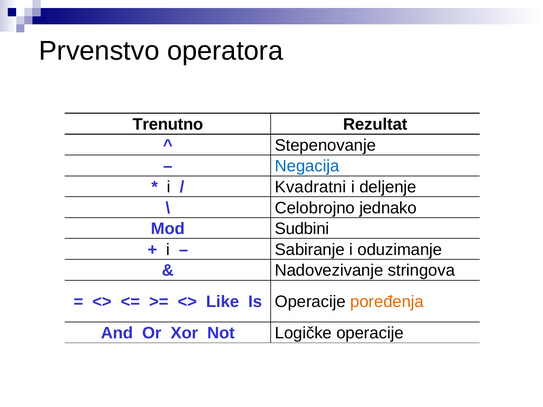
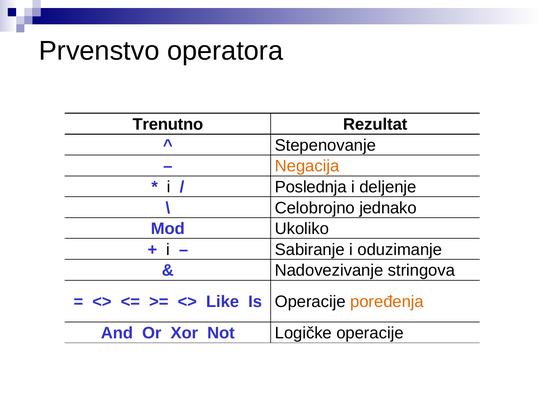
Negacija colour: blue -> orange
Kvadratni: Kvadratni -> Poslednja
Sudbini: Sudbini -> Ukoliko
